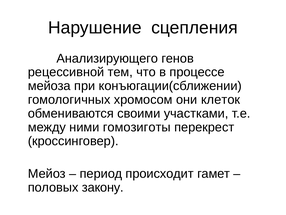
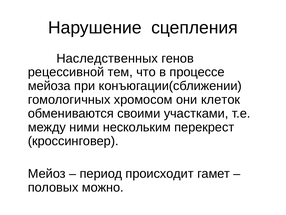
Анализирующего: Анализирующего -> Наследственных
гомозиготы: гомозиготы -> нескольким
закону: закону -> можно
